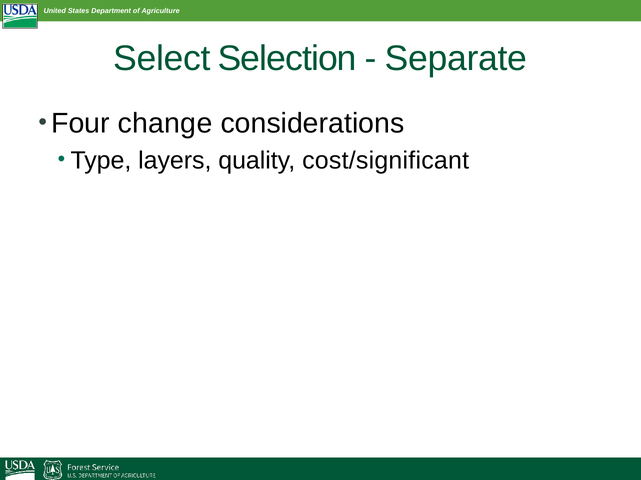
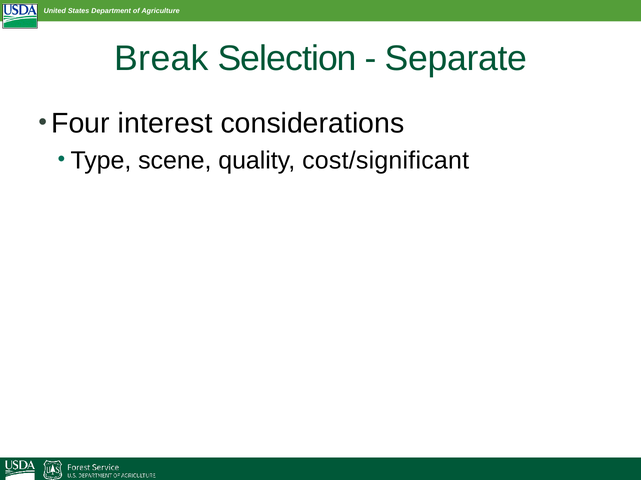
Select: Select -> Break
change: change -> interest
layers: layers -> scene
